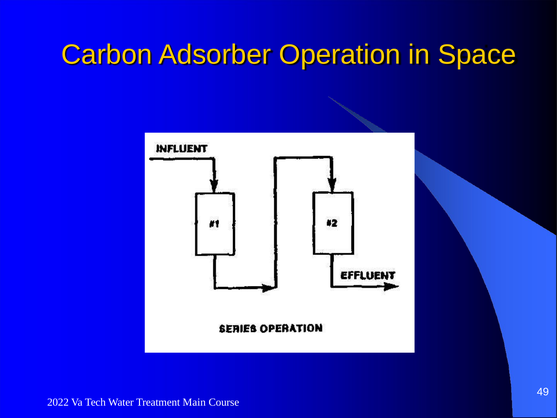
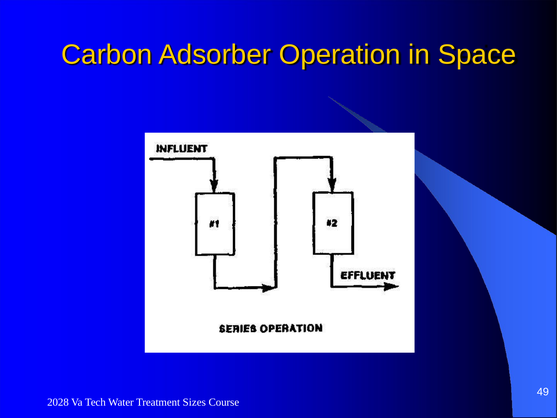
2022: 2022 -> 2028
Main: Main -> Sizes
